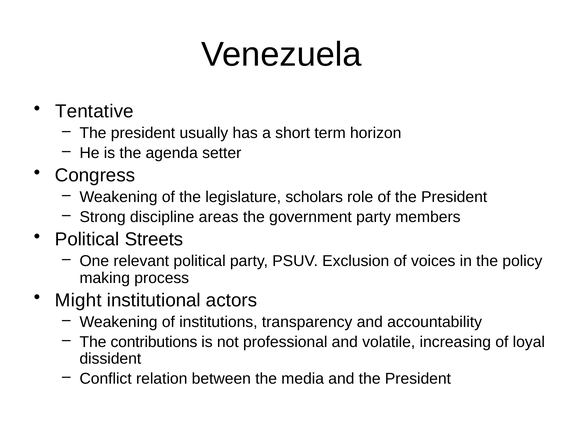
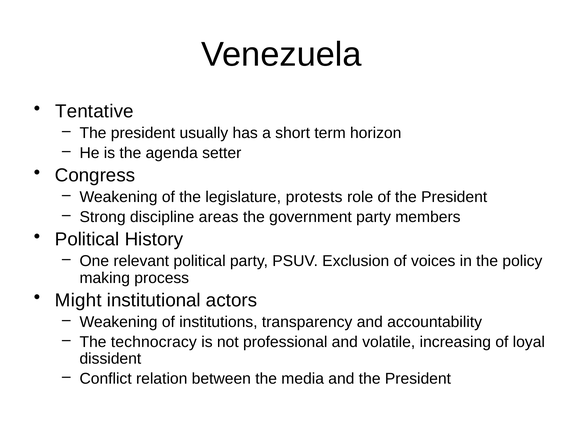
scholars: scholars -> protests
Streets: Streets -> History
contributions: contributions -> technocracy
